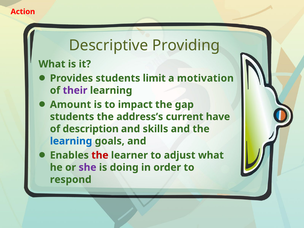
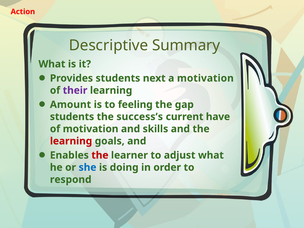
Providing: Providing -> Summary
limit: limit -> next
impact: impact -> feeling
address’s: address’s -> success’s
of description: description -> motivation
learning at (71, 141) colour: blue -> red
she colour: purple -> blue
